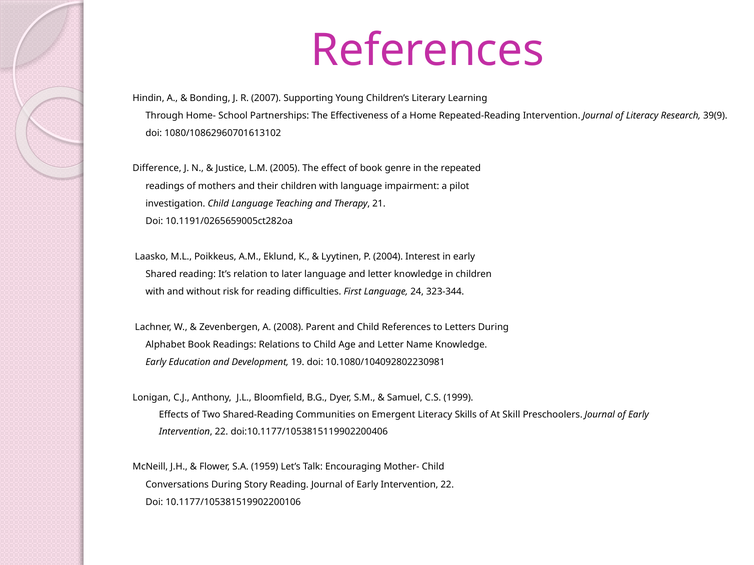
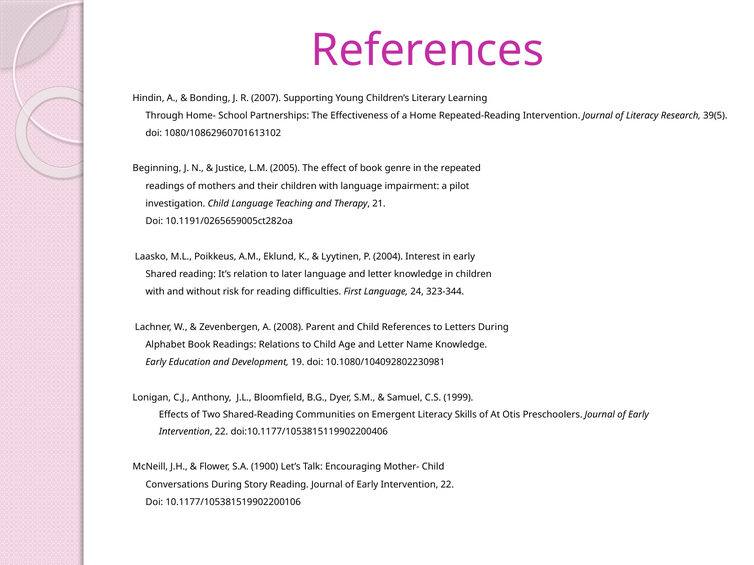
39(9: 39(9 -> 39(5
Difference: Difference -> Beginning
Skill: Skill -> Otis
1959: 1959 -> 1900
